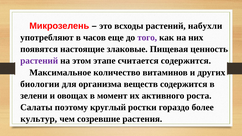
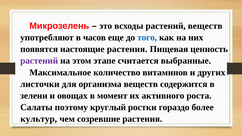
растений набухли: набухли -> веществ
того colour: purple -> blue
настоящие злаковые: злаковые -> растения
считается содержится: содержится -> выбранные
биологии: биологии -> листочки
